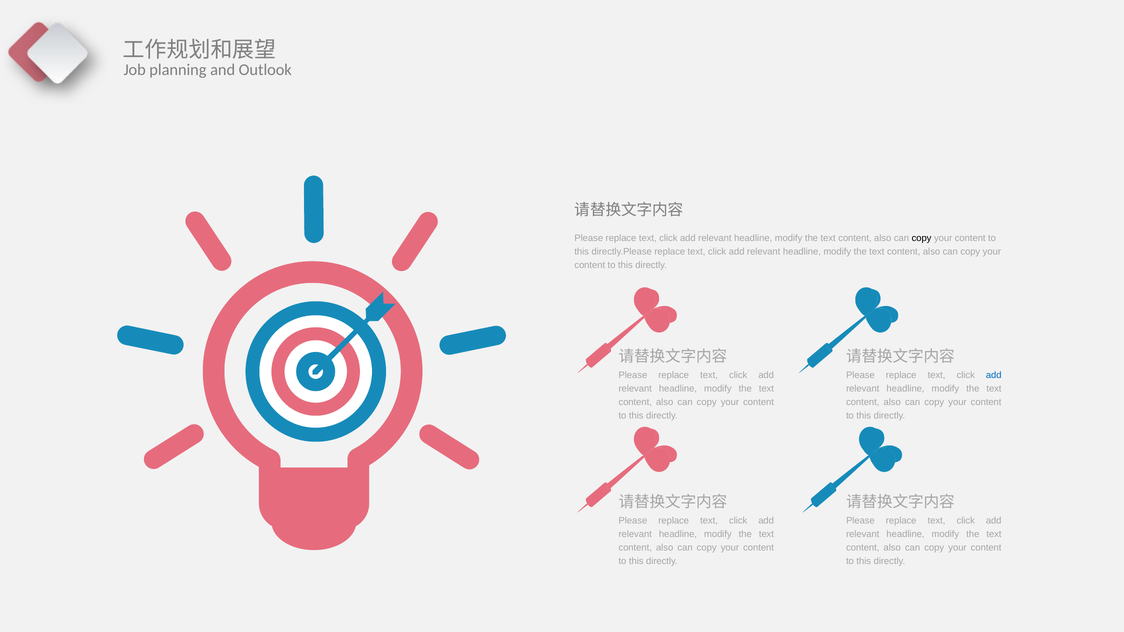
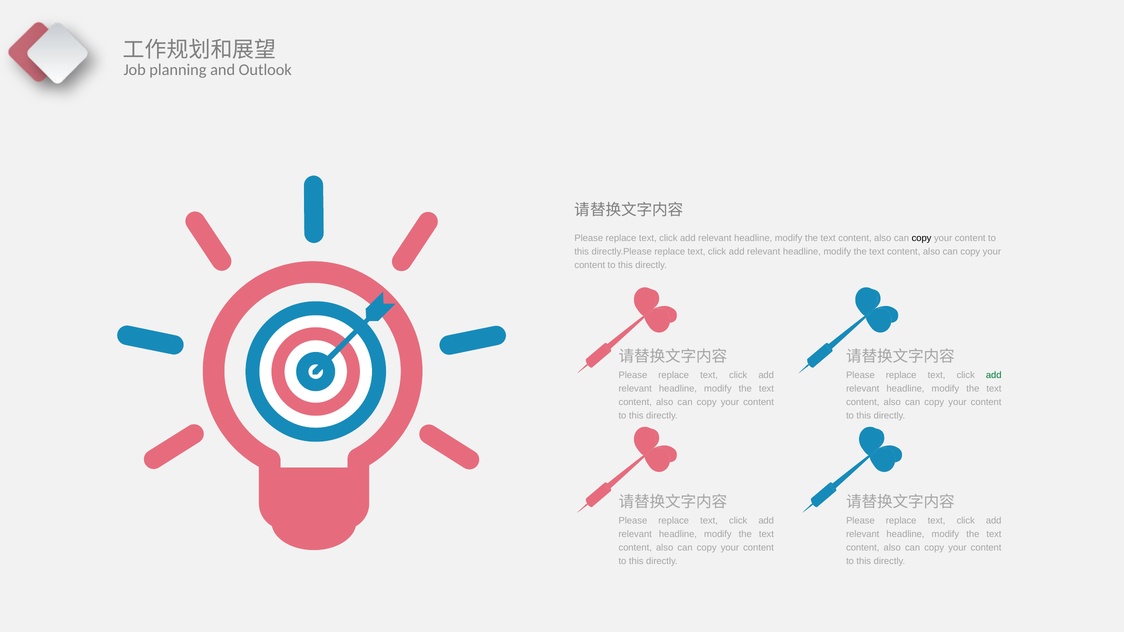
add at (994, 376) colour: blue -> green
